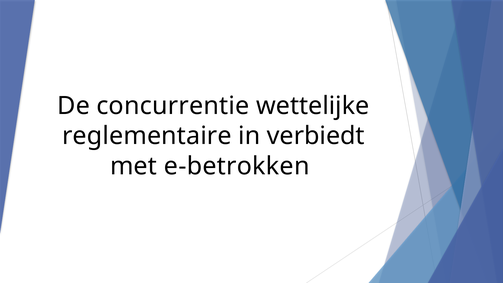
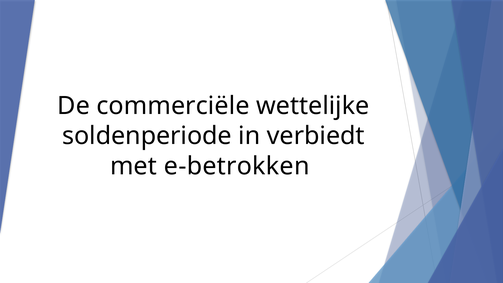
concurrentie: concurrentie -> commerciële
reglementaire: reglementaire -> soldenperiode
